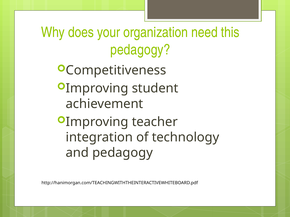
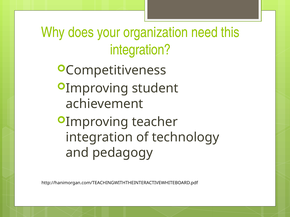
pedagogy at (140, 50): pedagogy -> integration
